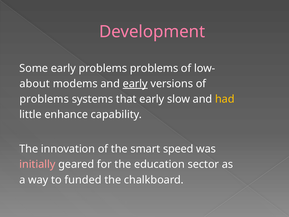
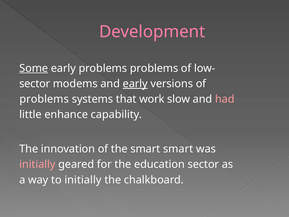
Some underline: none -> present
about at (35, 84): about -> sector
that early: early -> work
had colour: yellow -> pink
smart speed: speed -> smart
to funded: funded -> initially
